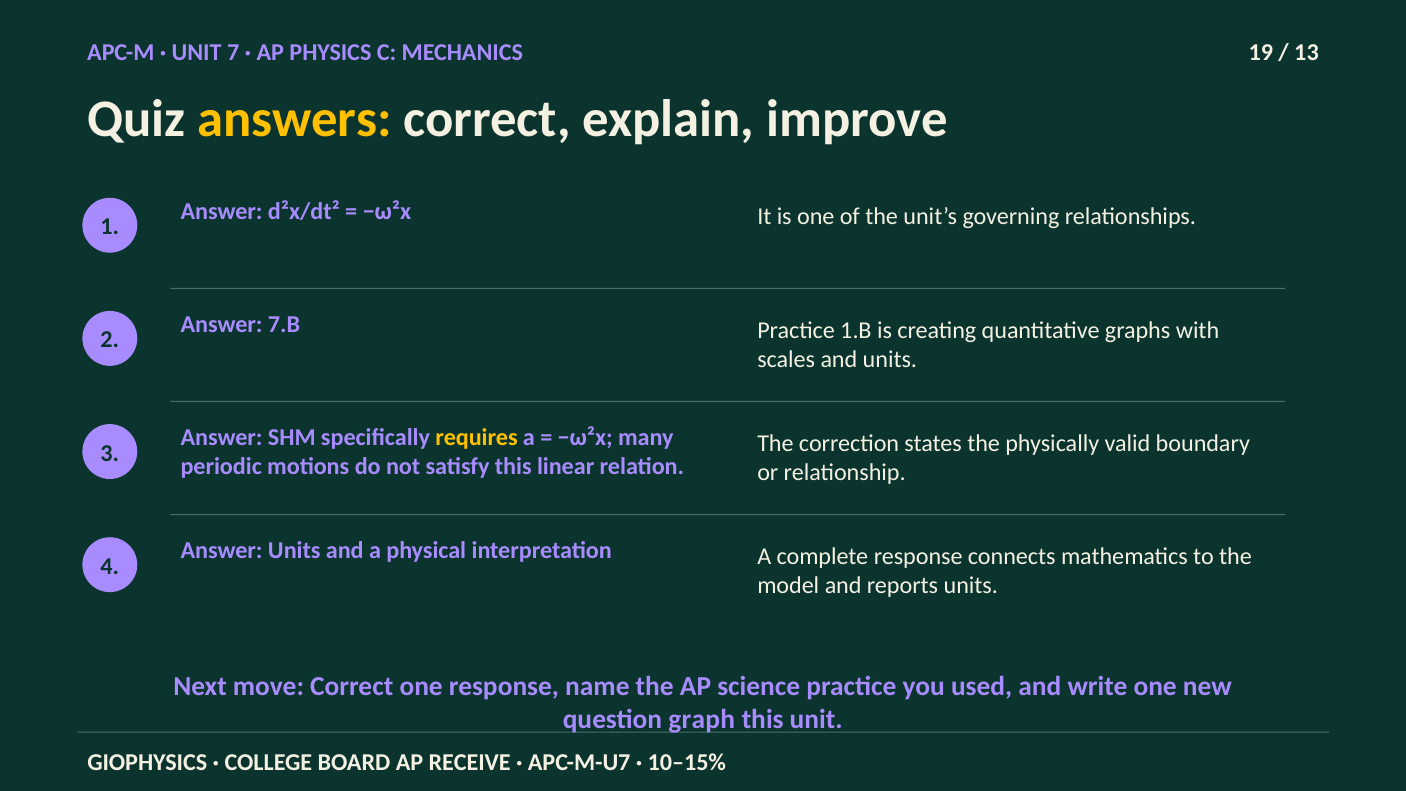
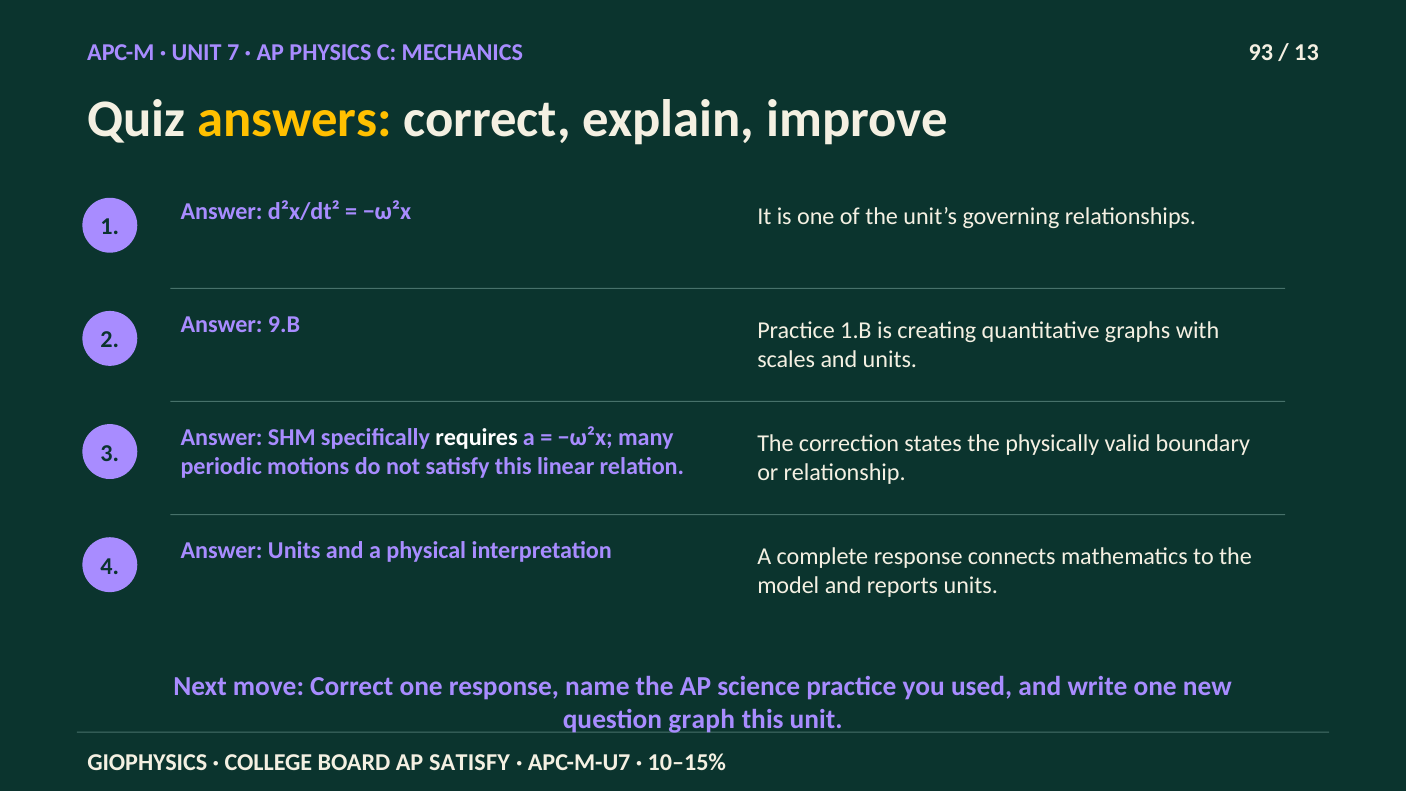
19: 19 -> 93
7.B: 7.B -> 9.B
requires colour: yellow -> white
AP RECEIVE: RECEIVE -> SATISFY
